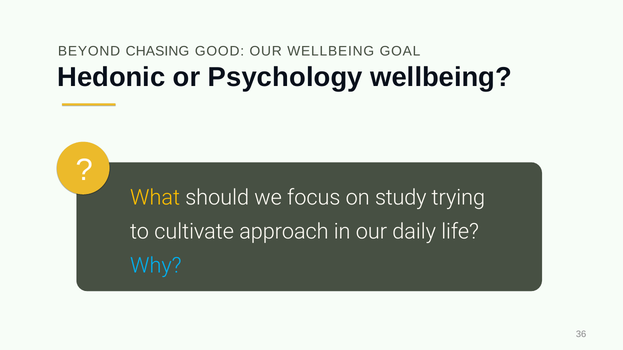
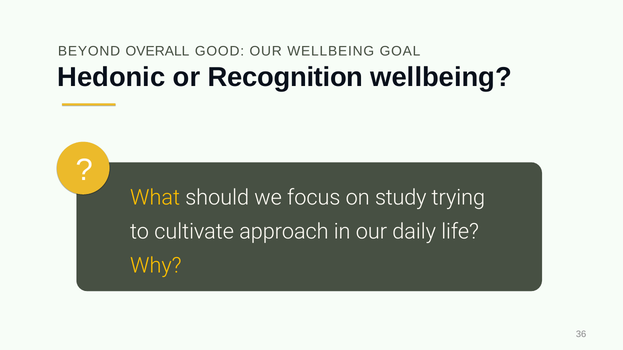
CHASING: CHASING -> OVERALL
Psychology: Psychology -> Recognition
Why colour: light blue -> yellow
